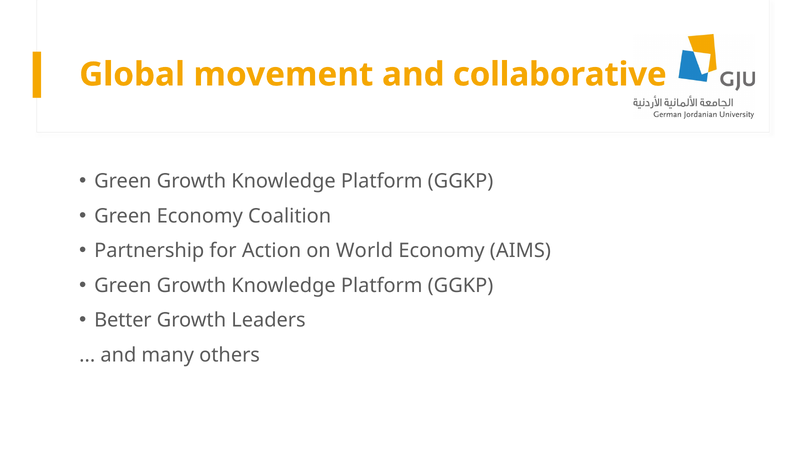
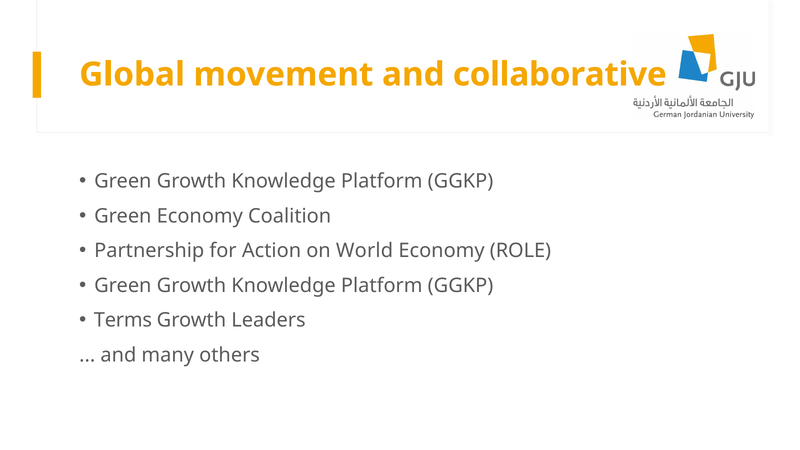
AIMS: AIMS -> ROLE
Better: Better -> Terms
